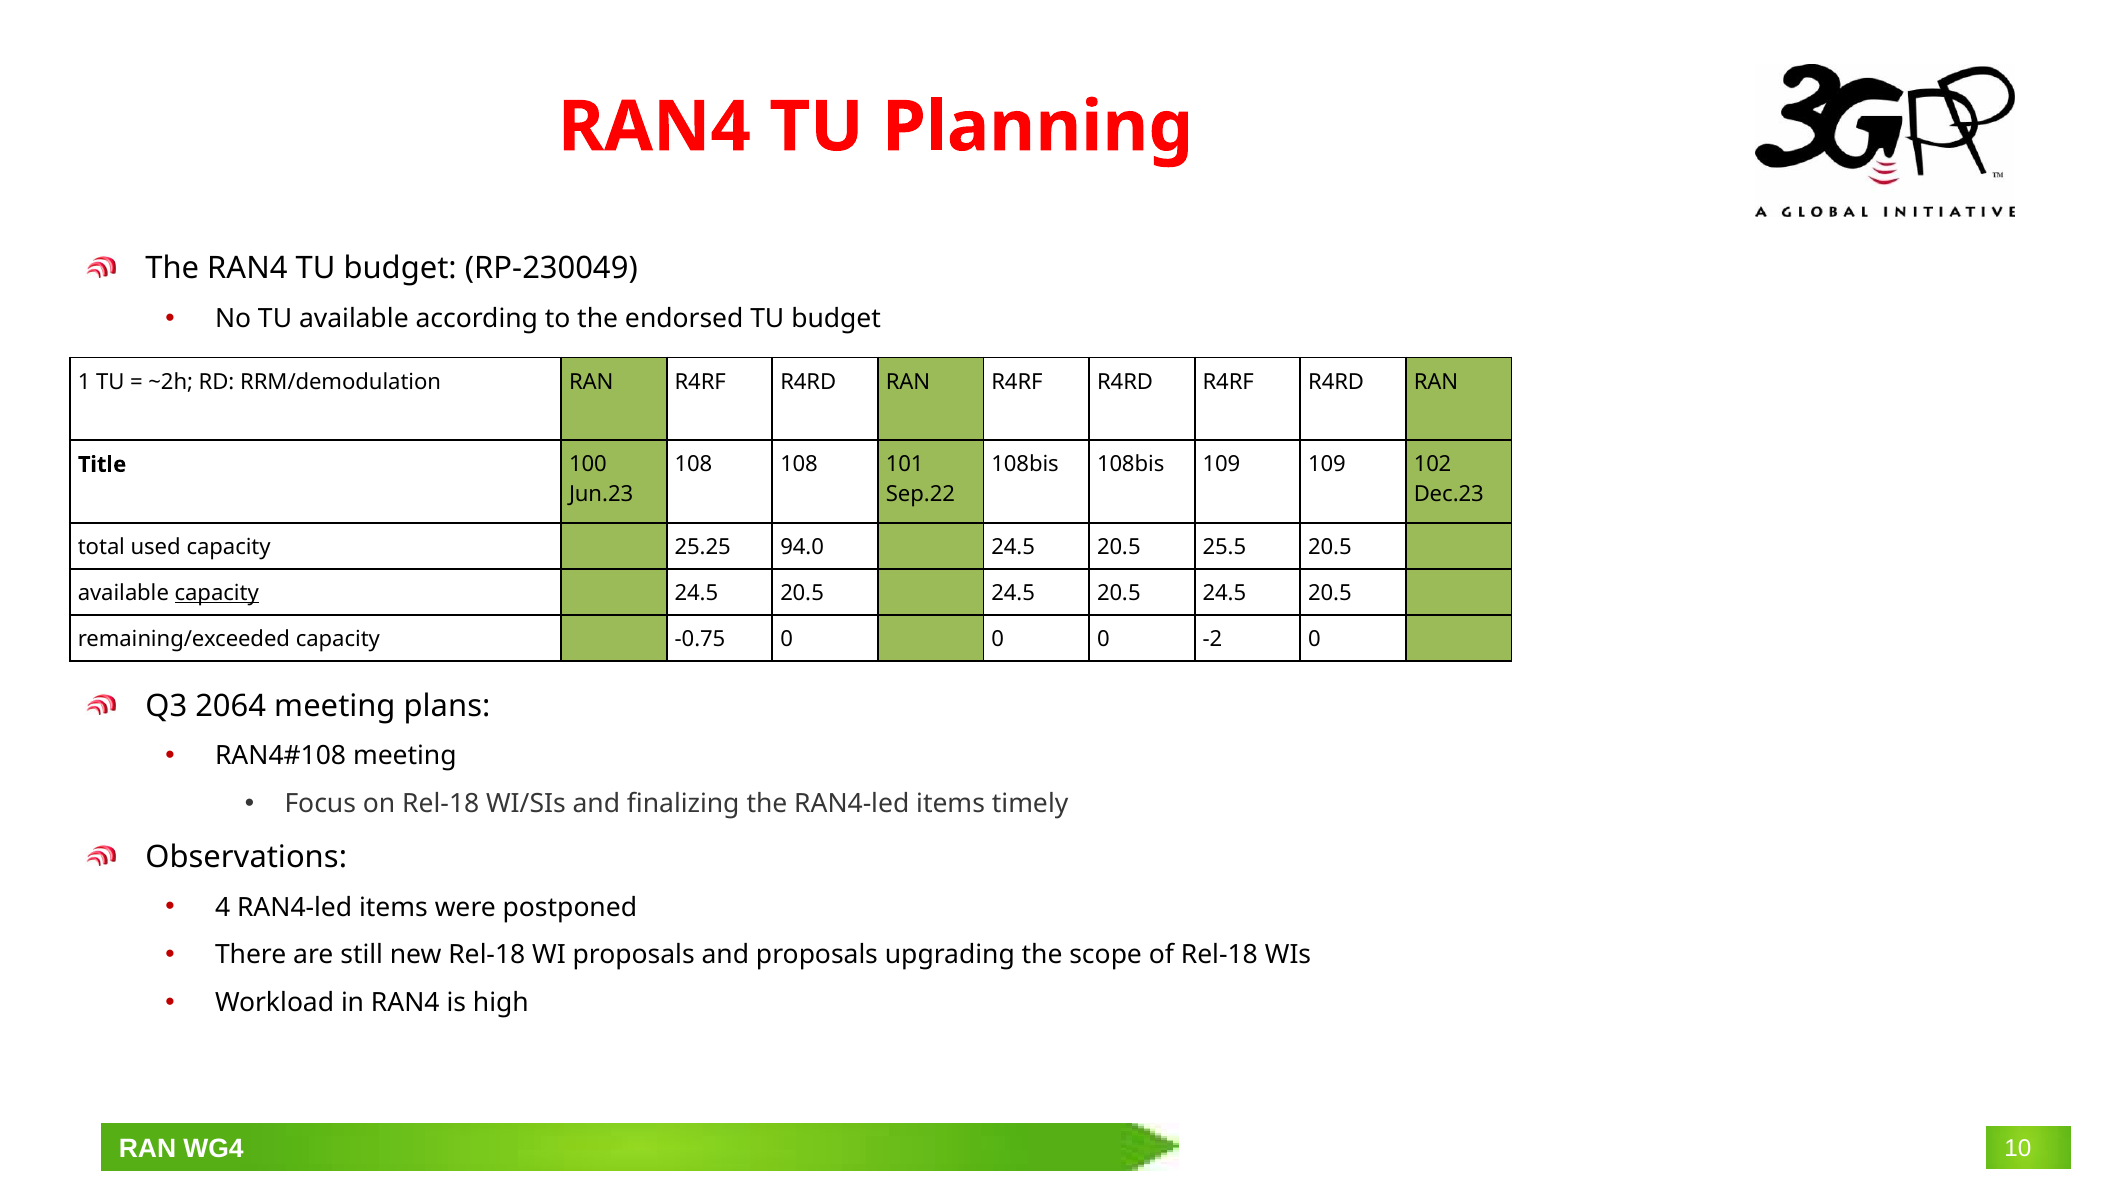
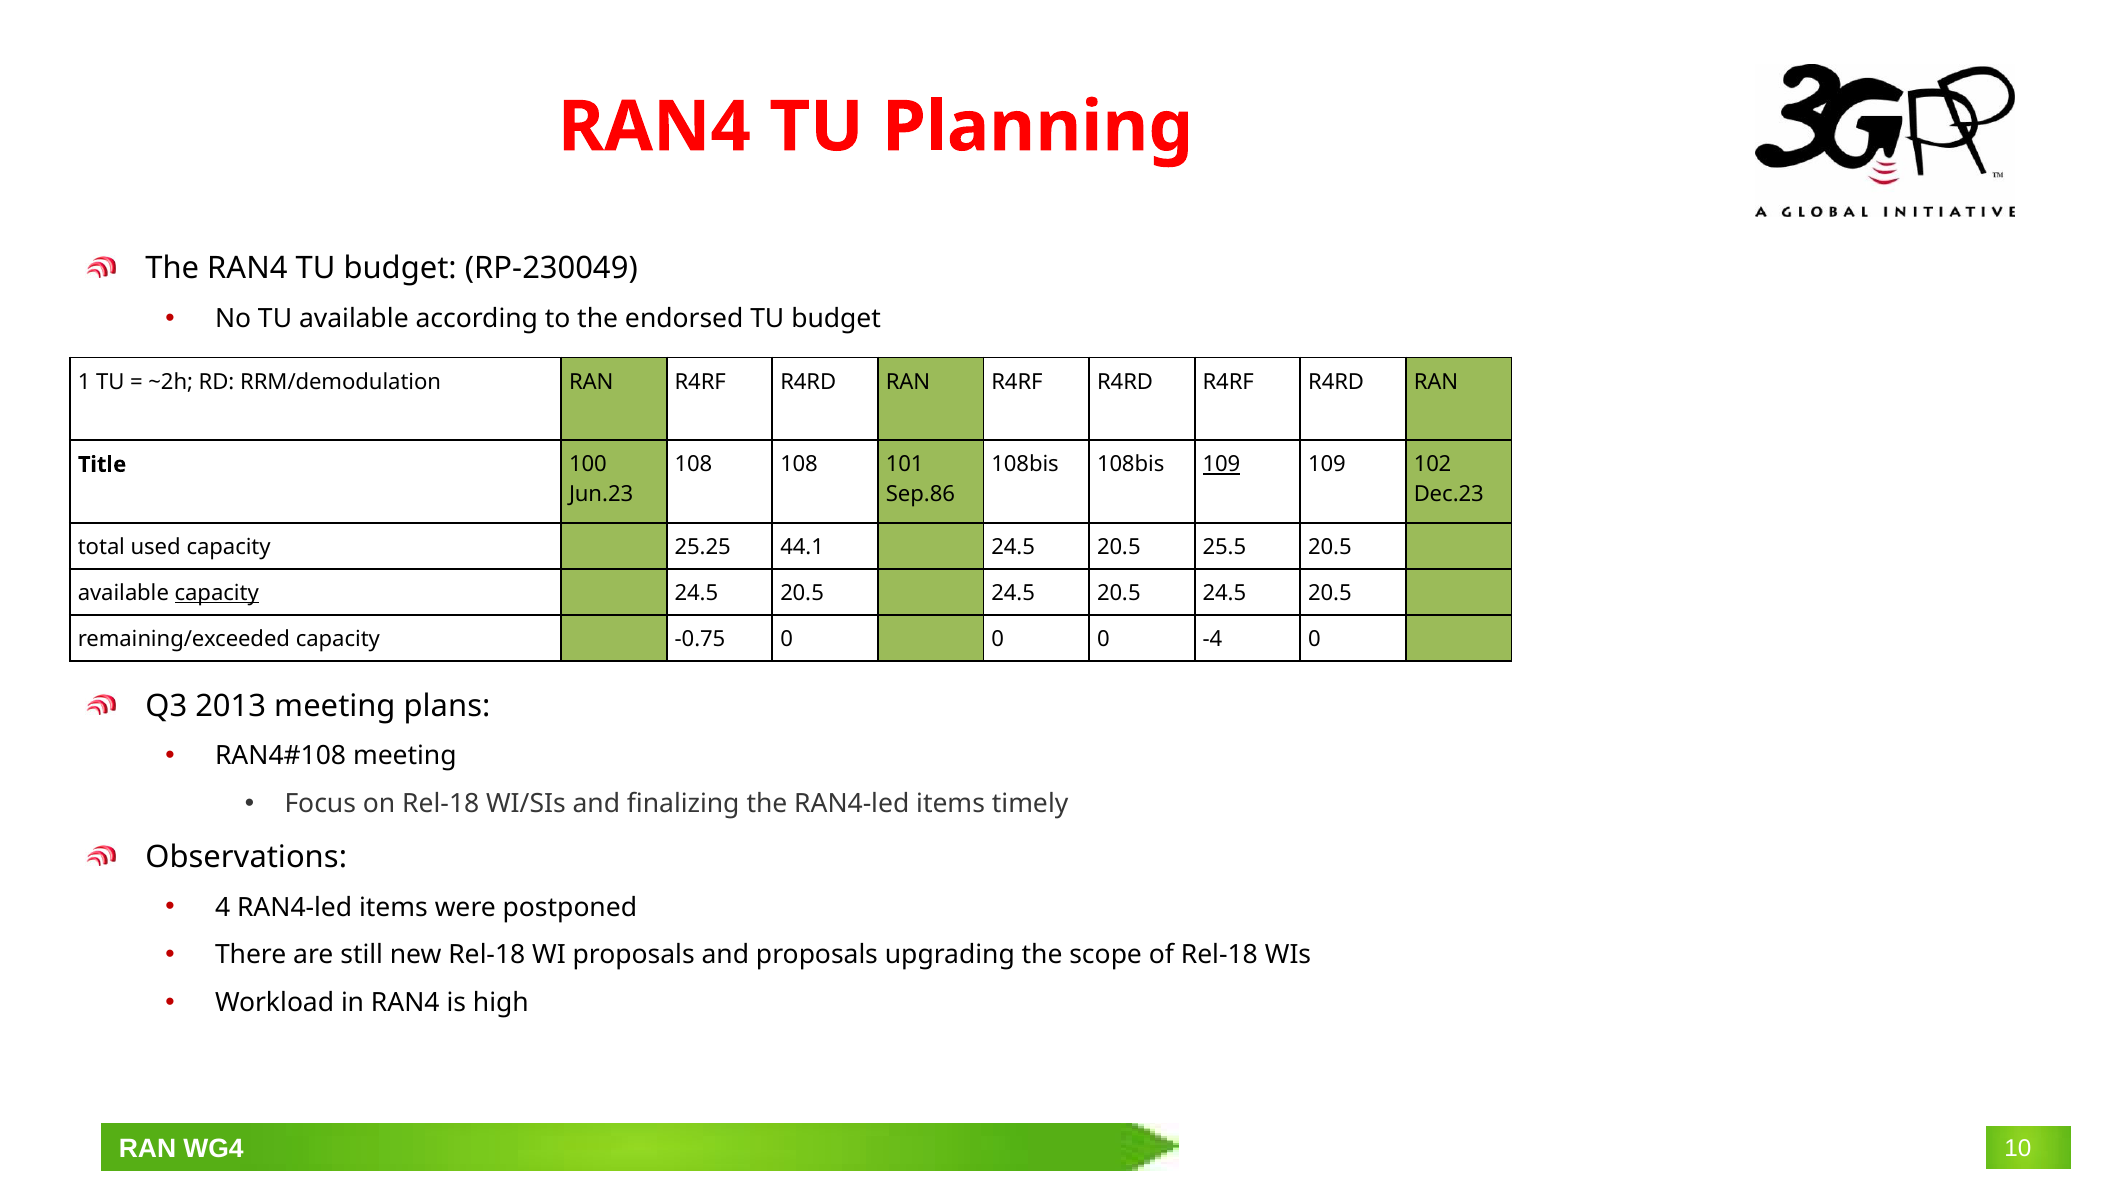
109 at (1221, 465) underline: none -> present
Sep.22: Sep.22 -> Sep.86
94.0: 94.0 -> 44.1
-2: -2 -> -4
2064: 2064 -> 2013
